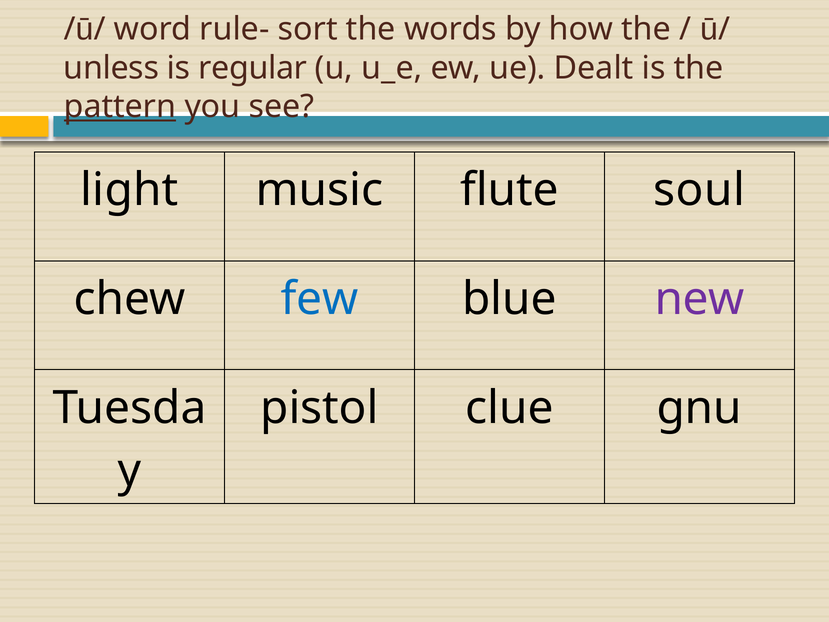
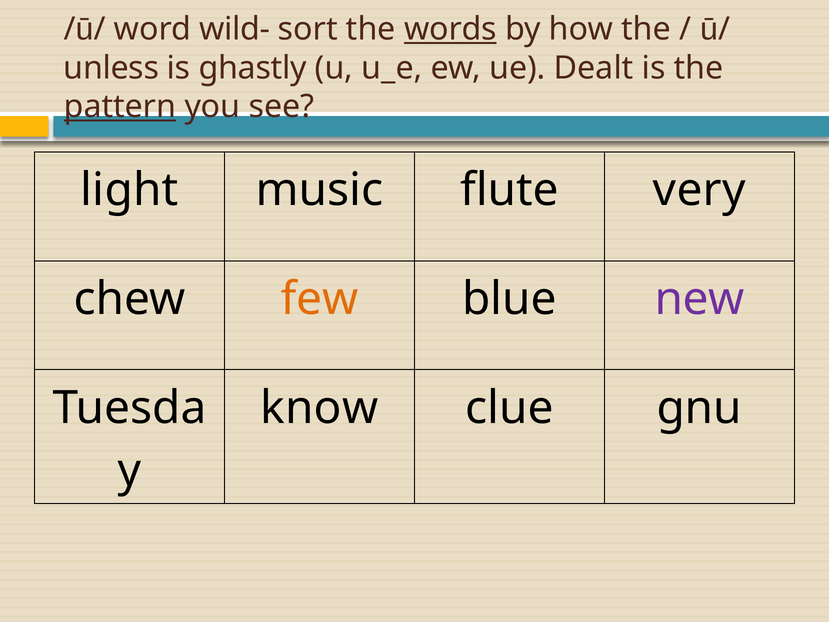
rule-: rule- -> wild-
words underline: none -> present
regular: regular -> ghastly
soul: soul -> very
few colour: blue -> orange
pistol: pistol -> know
